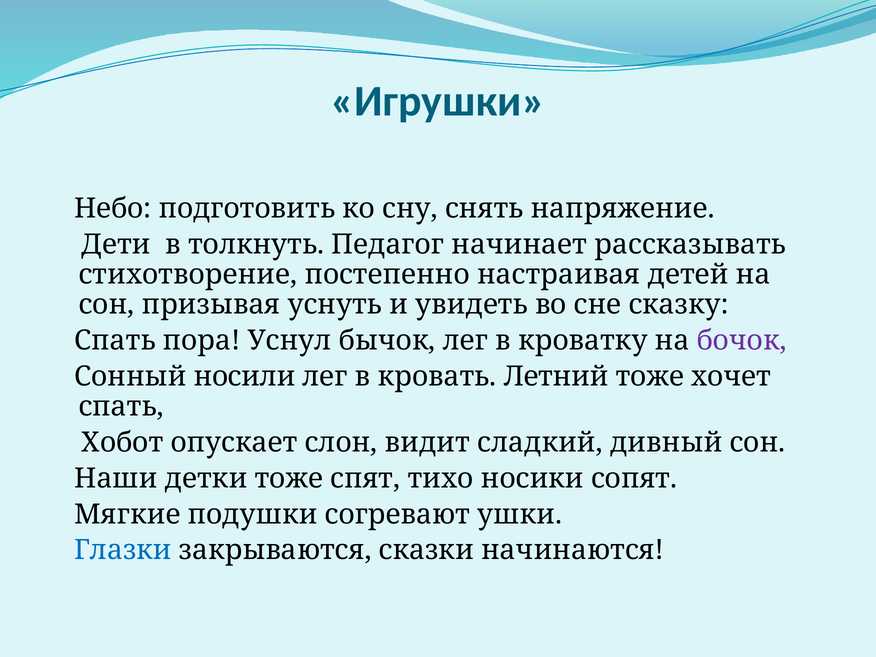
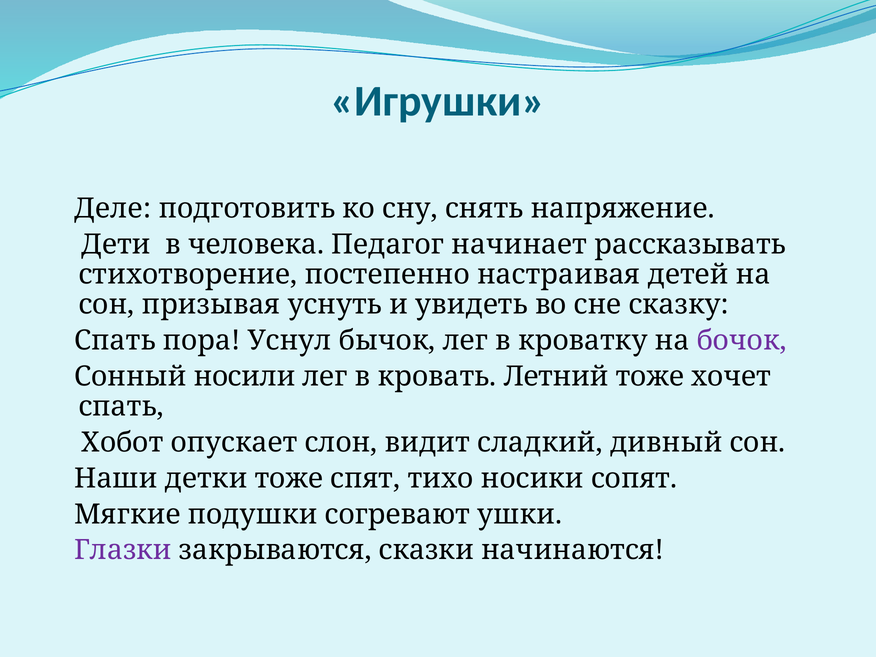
Небо: Небо -> Деле
толкнуть: толкнуть -> человека
Глазки colour: blue -> purple
